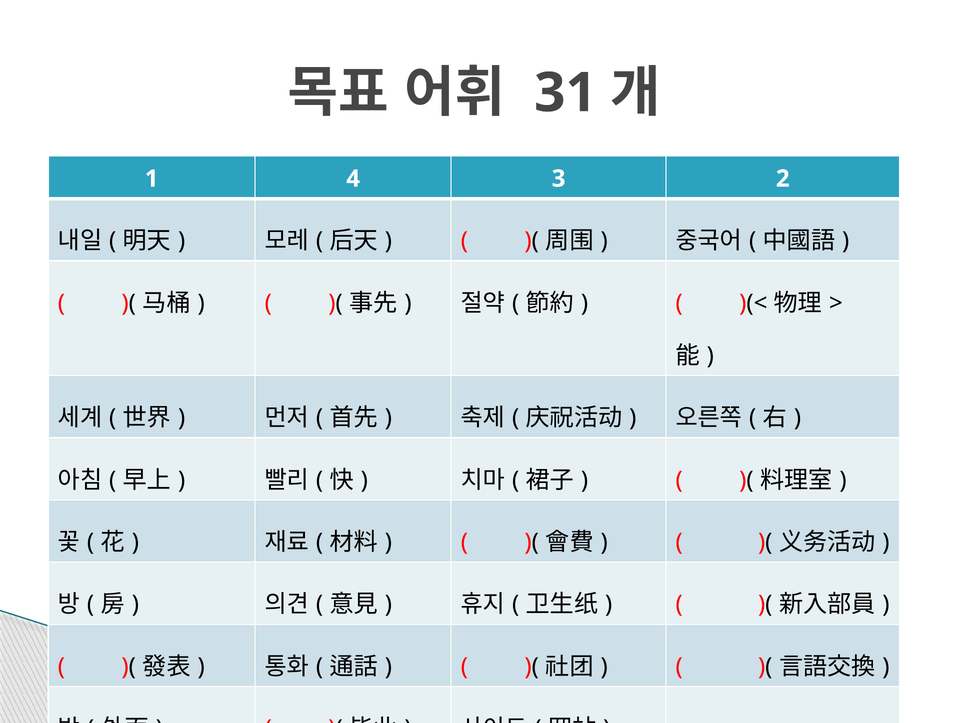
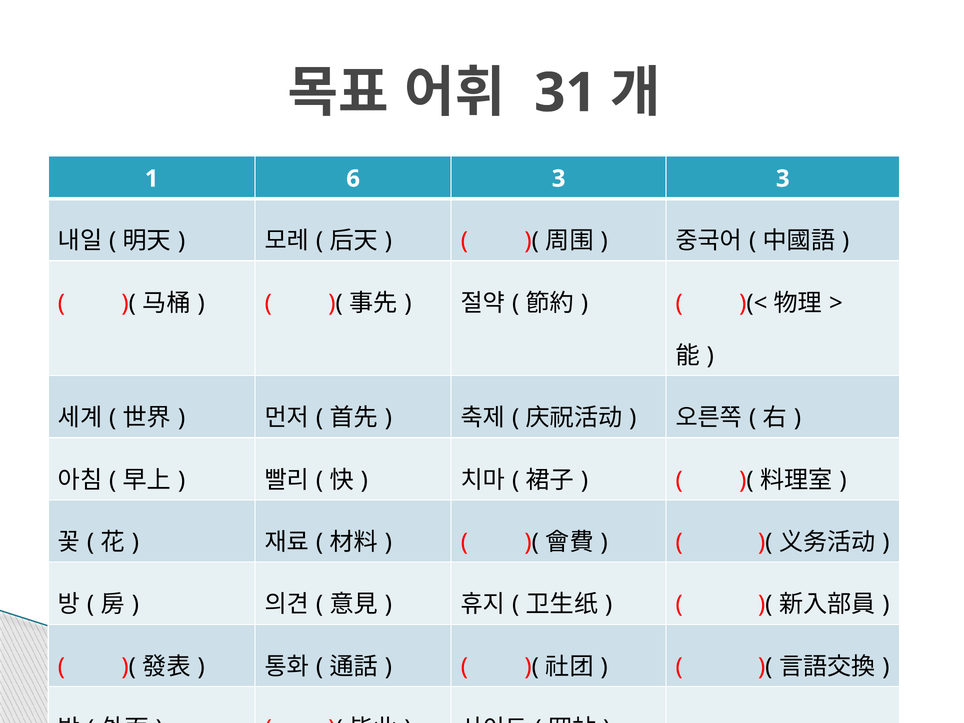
4: 4 -> 6
3 2: 2 -> 3
